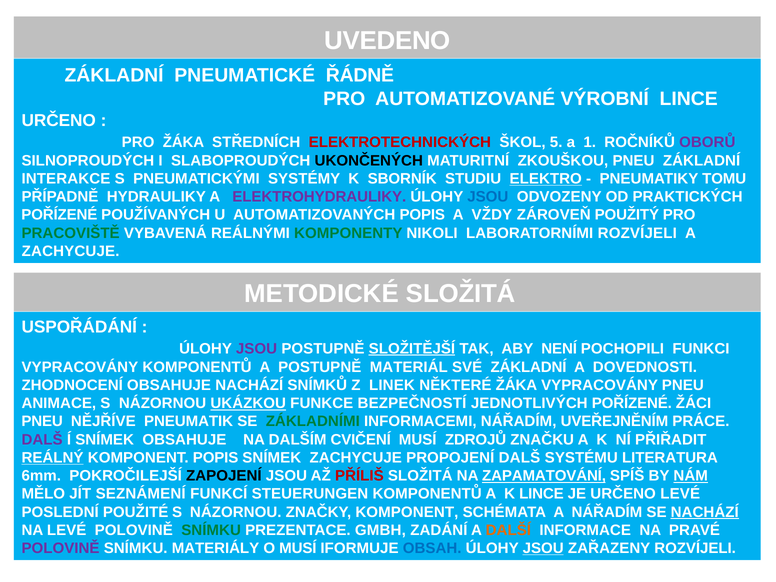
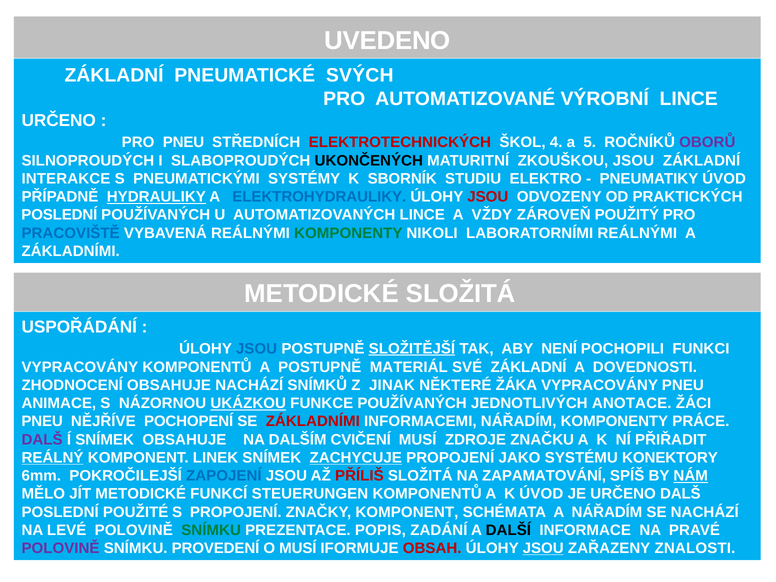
ŘÁDNĚ: ŘÁDNĚ -> SVÝCH
PRO ŽÁKA: ŽÁKA -> PNEU
5: 5 -> 4
1: 1 -> 5
ZKOUŠKOU PNEU: PNEU -> JSOU
ELEKTRO underline: present -> none
PNEUMATIKY TOMU: TOMU -> ÚVOD
HYDRAULIKY underline: none -> present
ELEKTROHYDRAULIKY colour: purple -> blue
JSOU at (488, 197) colour: blue -> red
POŘÍZENÉ at (59, 215): POŘÍZENÉ -> POSLEDNÍ
AUTOMATIZOVANÝCH POPIS: POPIS -> LINCE
PRACOVIŠTĚ colour: green -> blue
LABORATORNÍMI ROZVÍJELI: ROZVÍJELI -> REÁLNÝMI
ZACHYCUJE at (71, 251): ZACHYCUJE -> ZÁKLADNÍMI
JSOU at (257, 349) colour: purple -> blue
LINEK: LINEK -> JINAK
FUNKCE BEZPEČNOSTÍ: BEZPEČNOSTÍ -> POUŽÍVANÝCH
JEDNOTLIVÝCH POŘÍZENÉ: POŘÍZENÉ -> ANOTACE
PNEUMATIK: PNEUMATIK -> POCHOPENÍ
ZÁKLADNÍMI at (313, 421) colour: green -> red
NÁŘADÍM UVEŘEJNĚNÍM: UVEŘEJNĚNÍM -> KOMPONENTY
ZDROJŮ: ZDROJŮ -> ZDROJE
KOMPONENT POPIS: POPIS -> LINEK
ZACHYCUJE at (356, 458) underline: none -> present
PROPOJENÍ DALŠ: DALŠ -> JAKO
LITERATURA: LITERATURA -> KONEKTORY
ZAPOJENÍ colour: black -> blue
ZAPAMATOVÁNÍ underline: present -> none
JÍT SEZNÁMENÍ: SEZNÁMENÍ -> METODICKÉ
K LINCE: LINCE -> ÚVOD
URČENO LEVÉ: LEVÉ -> DALŠ
NÁZORNOU at (236, 512): NÁZORNOU -> PROPOJENÍ
NACHÁZÍ at (705, 512) underline: present -> none
GMBH: GMBH -> POPIS
DALŠÍ colour: orange -> black
MATERIÁLY: MATERIÁLY -> PROVEDENÍ
OBSAH colour: blue -> red
ZAŘAZENY ROZVÍJELI: ROZVÍJELI -> ZNALOSTI
